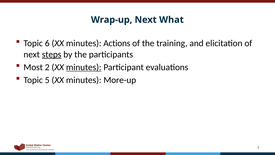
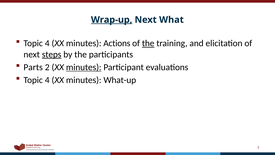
Wrap-up underline: none -> present
6 at (47, 43): 6 -> 4
the at (148, 43) underline: none -> present
Most: Most -> Parts
5 at (47, 80): 5 -> 4
More-up: More-up -> What-up
